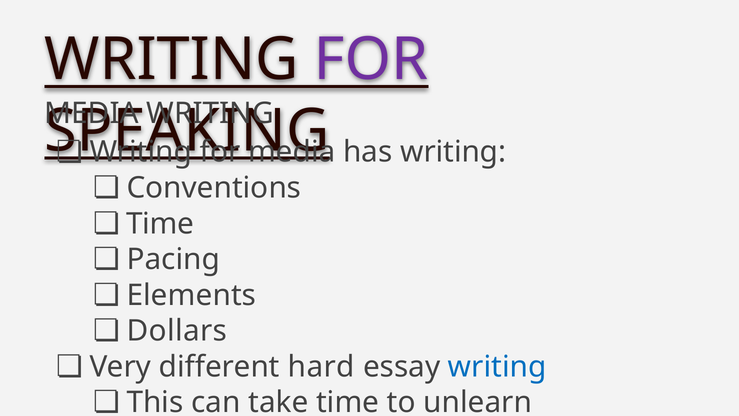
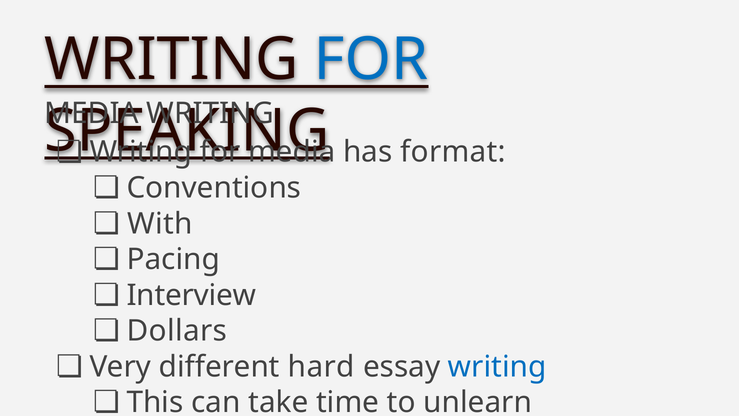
FOR at (371, 60) colour: purple -> blue
has writing: writing -> format
Time at (160, 224): Time -> With
Elements: Elements -> Interview
